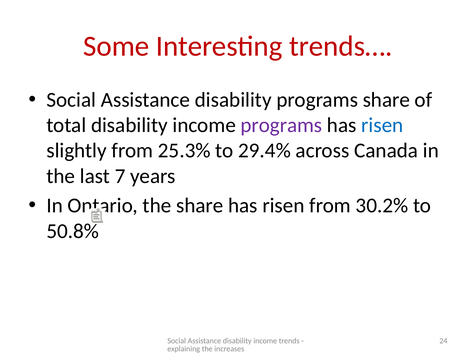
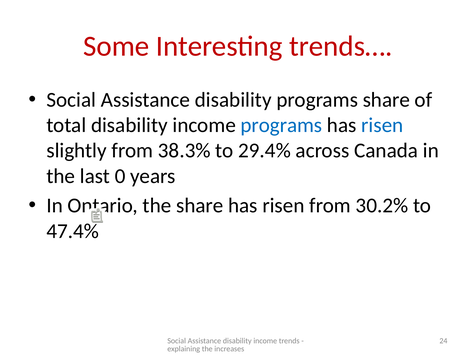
programs at (281, 125) colour: purple -> blue
25.3%: 25.3% -> 38.3%
7: 7 -> 0
50.8%: 50.8% -> 47.4%
